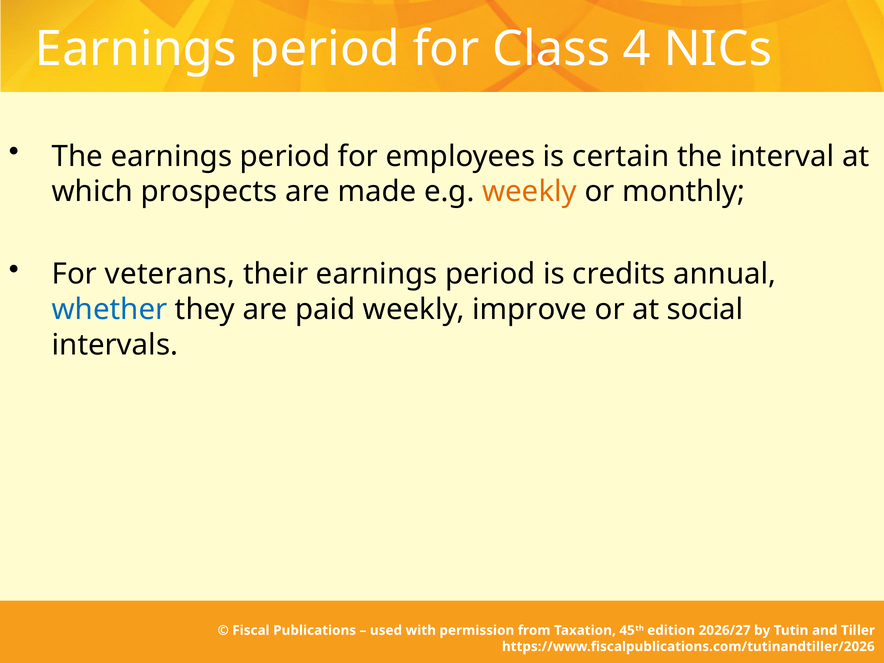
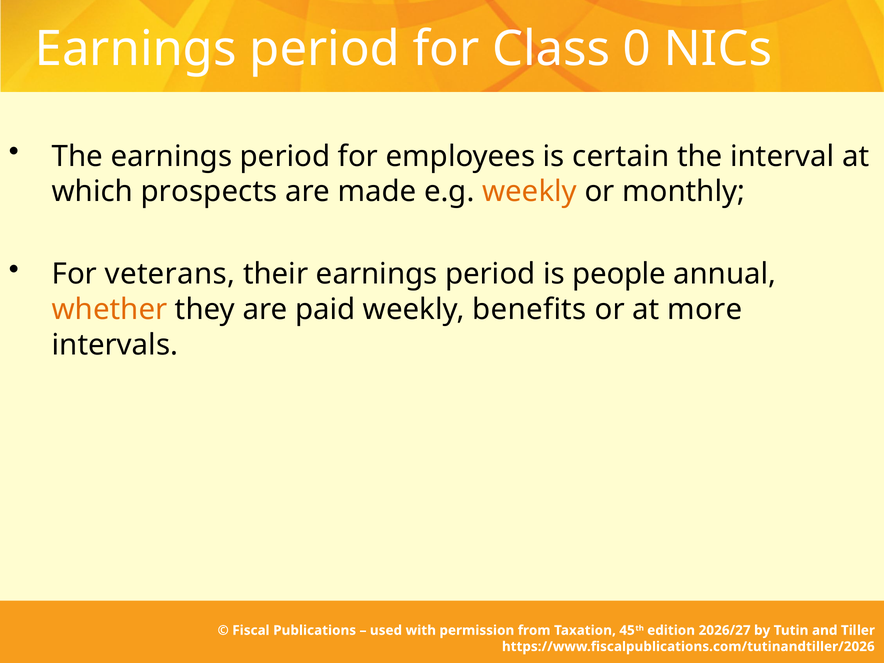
4: 4 -> 0
credits: credits -> people
whether colour: blue -> orange
improve: improve -> benefits
social: social -> more
